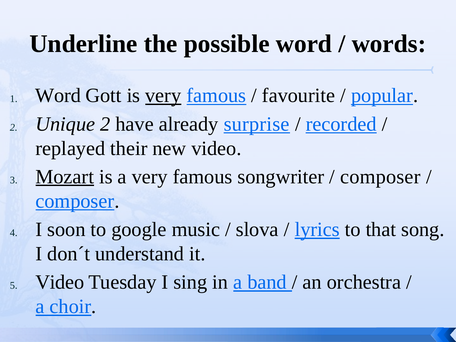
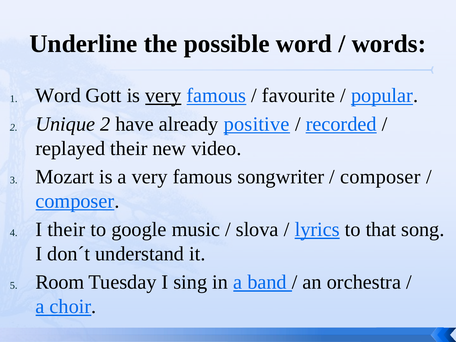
surprise: surprise -> positive
Mozart underline: present -> none
I soon: soon -> their
Video at (60, 282): Video -> Room
